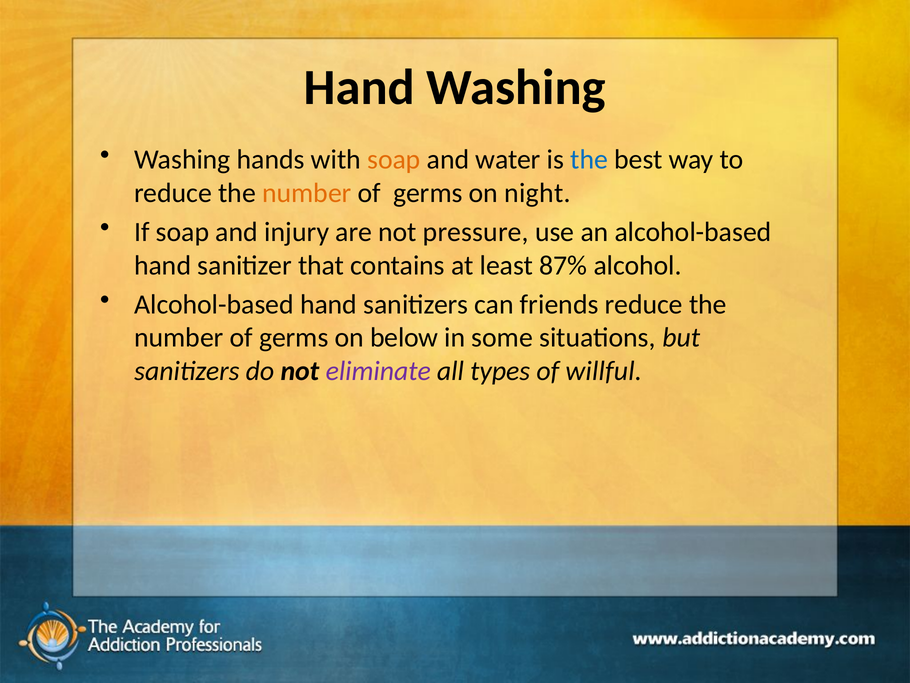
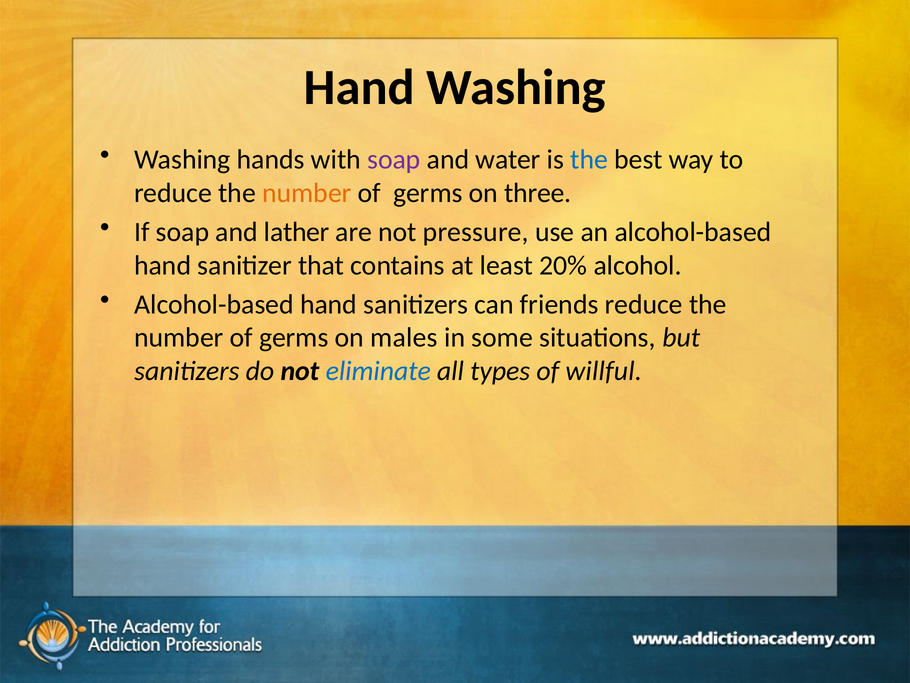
soap at (394, 160) colour: orange -> purple
night: night -> three
injury: injury -> lather
87%: 87% -> 20%
below: below -> males
eliminate colour: purple -> blue
